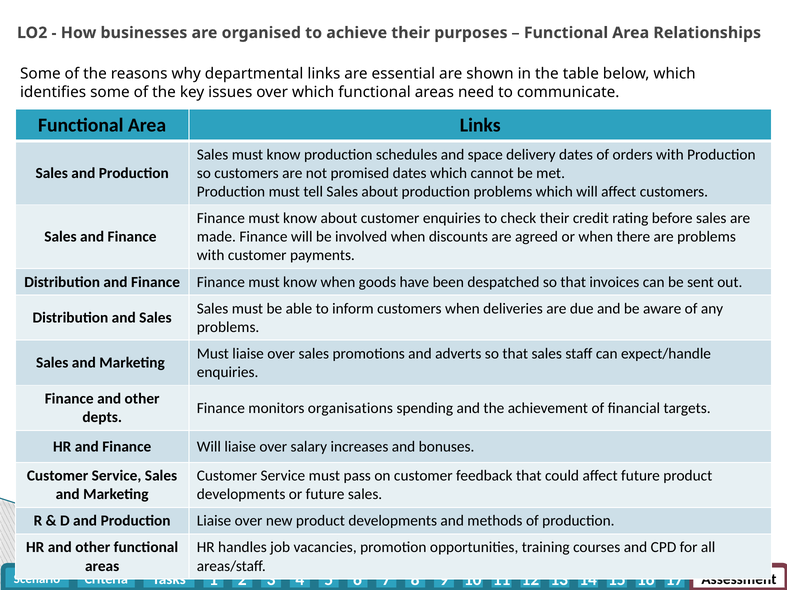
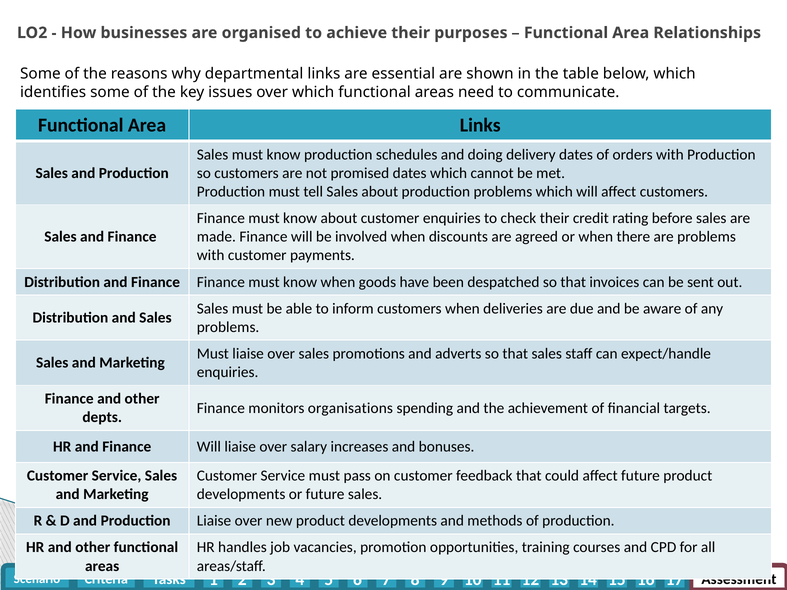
space: space -> doing
